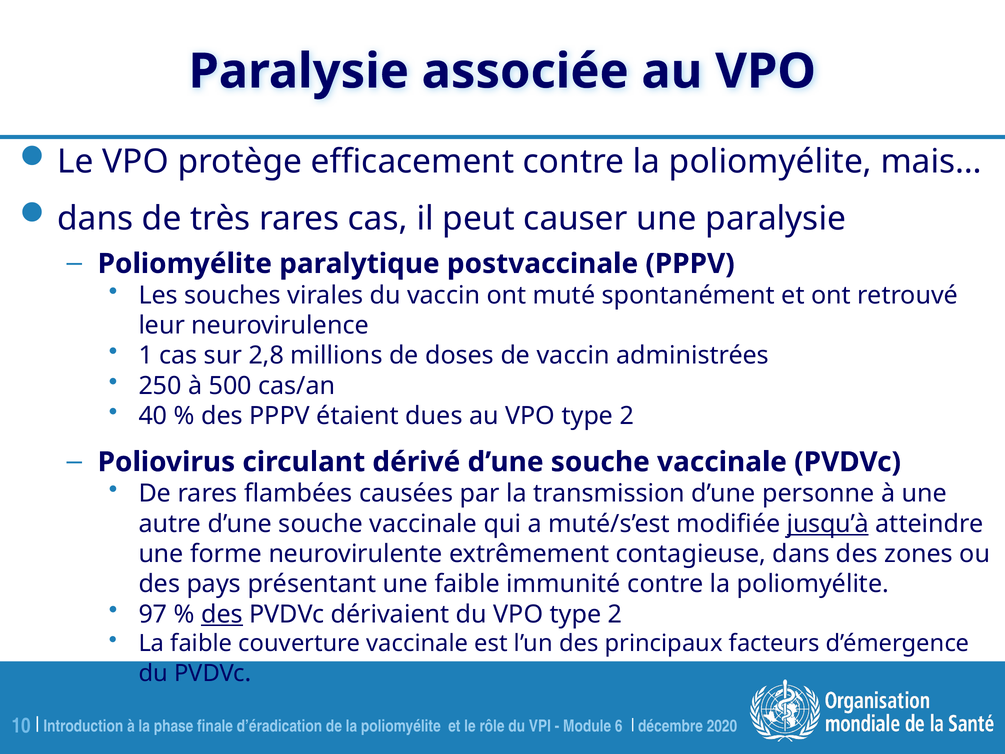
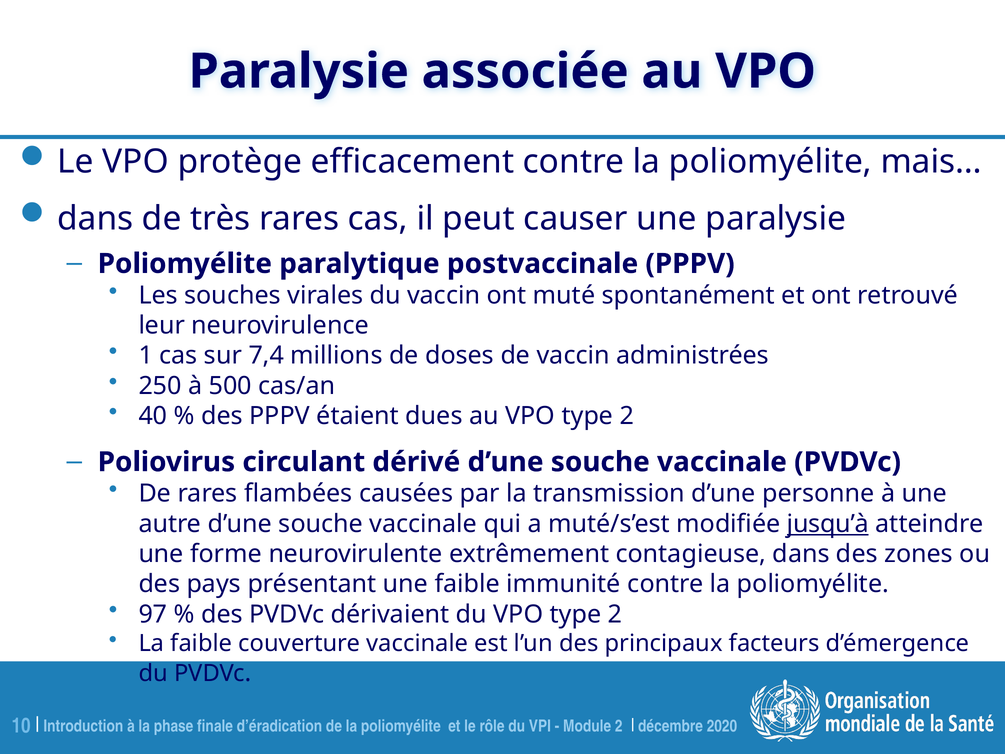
2,8: 2,8 -> 7,4
des at (222, 614) underline: present -> none
6 at (619, 726): 6 -> 2
